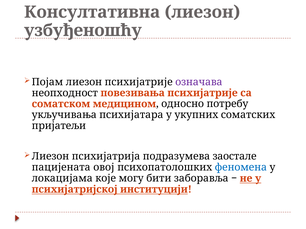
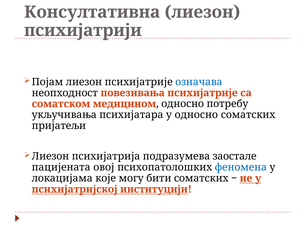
узбуђеношћу: узбуђеношћу -> психијатрији
означава colour: purple -> blue
у укупних: укупних -> односно
бити заборавља: заборавља -> соматских
